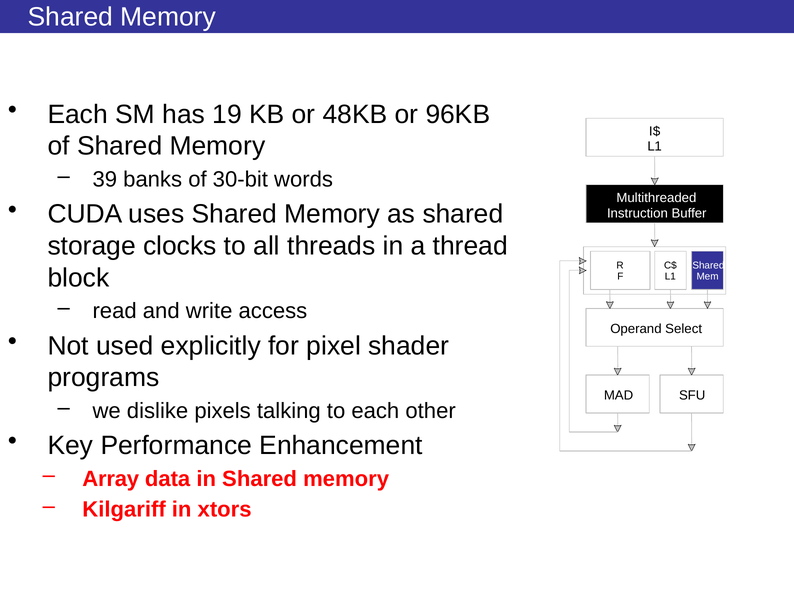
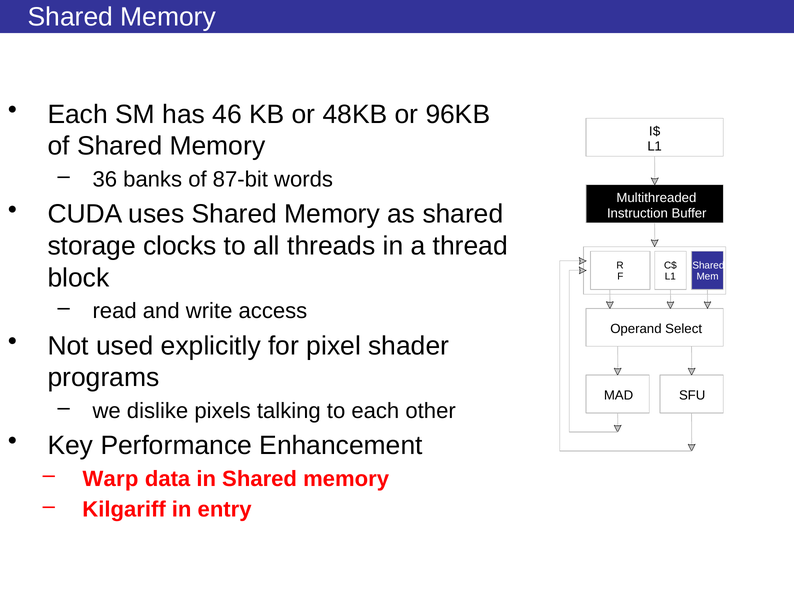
19: 19 -> 46
39: 39 -> 36
30-bit: 30-bit -> 87-bit
Array: Array -> Warp
xtors: xtors -> entry
